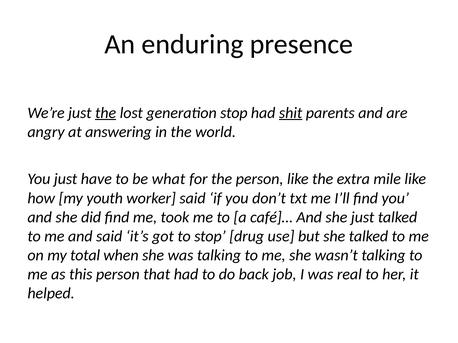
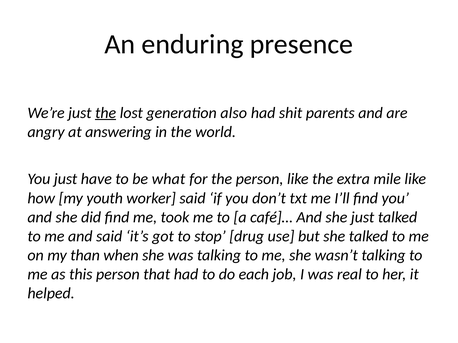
generation stop: stop -> also
shit underline: present -> none
total: total -> than
back: back -> each
